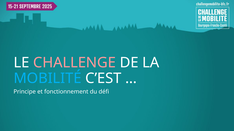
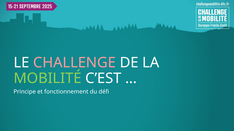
MOBILITÉ colour: light blue -> light green
